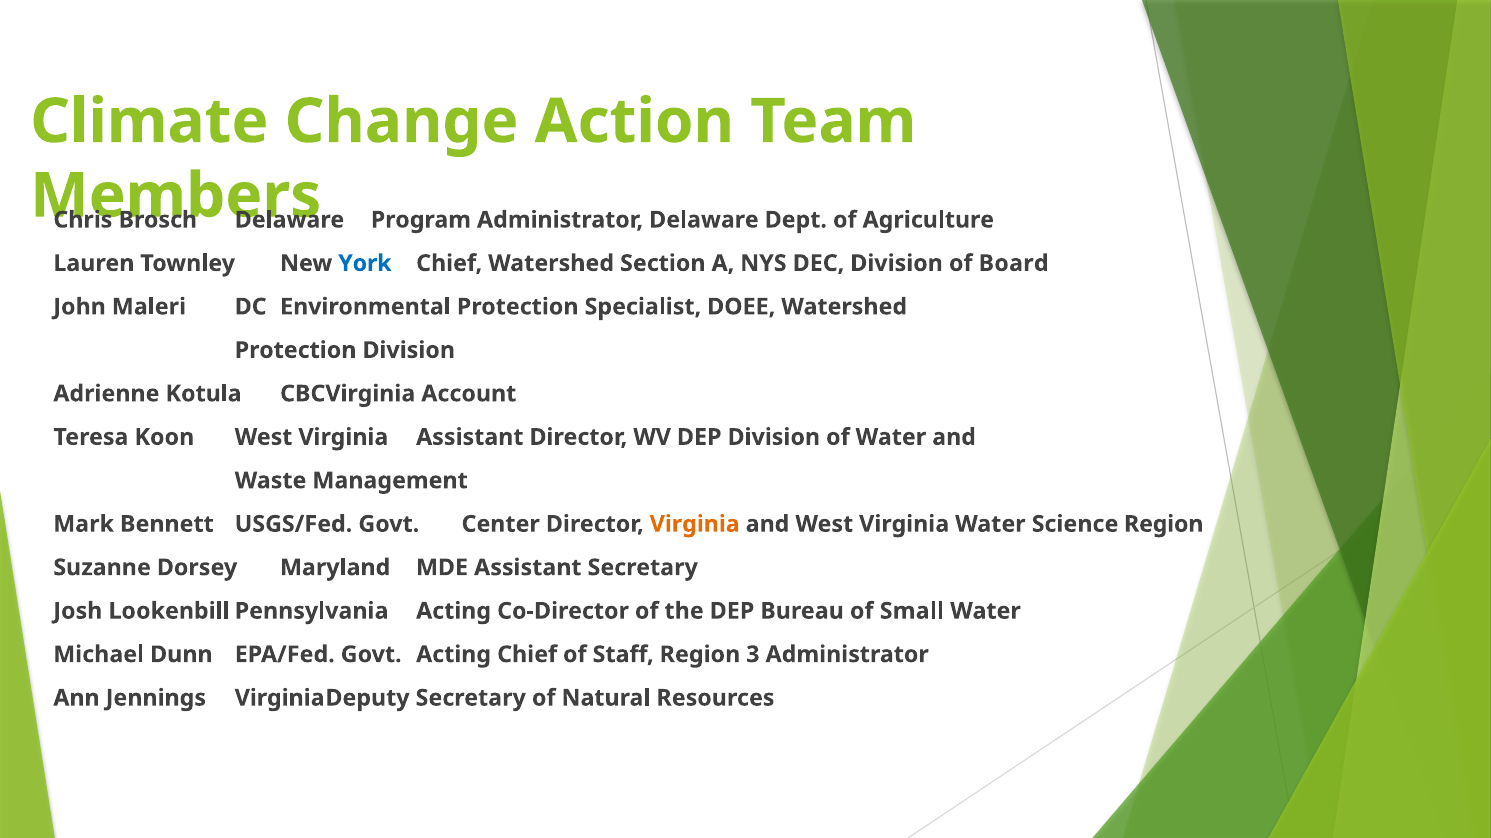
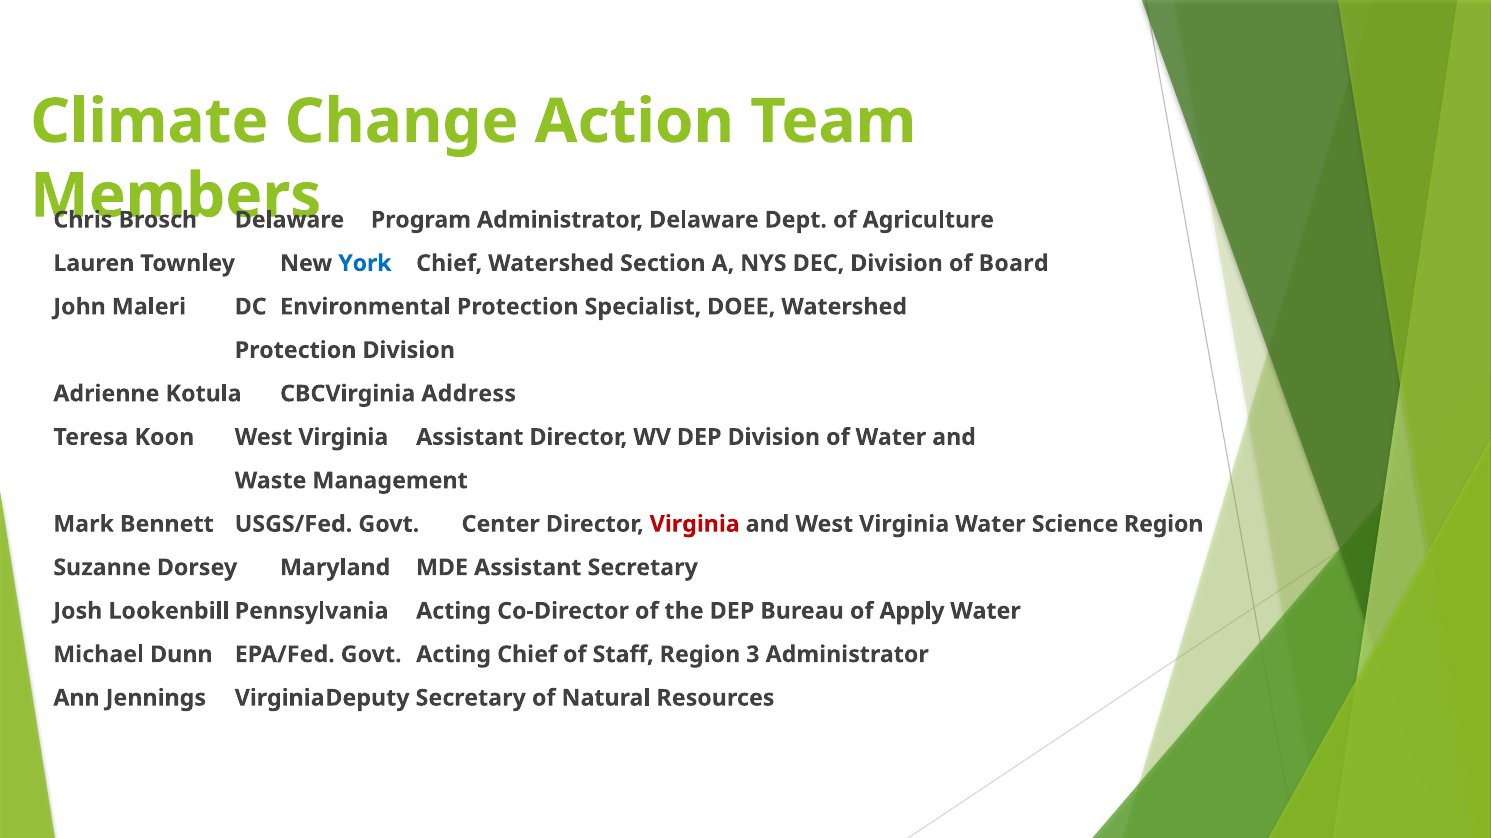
Account: Account -> Address
Virginia at (695, 524) colour: orange -> red
Small: Small -> Apply
